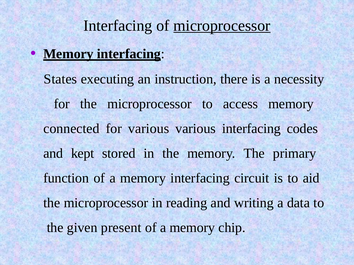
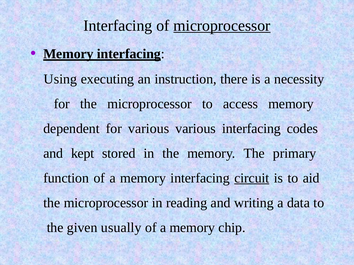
States: States -> Using
connected: connected -> dependent
circuit underline: none -> present
present: present -> usually
